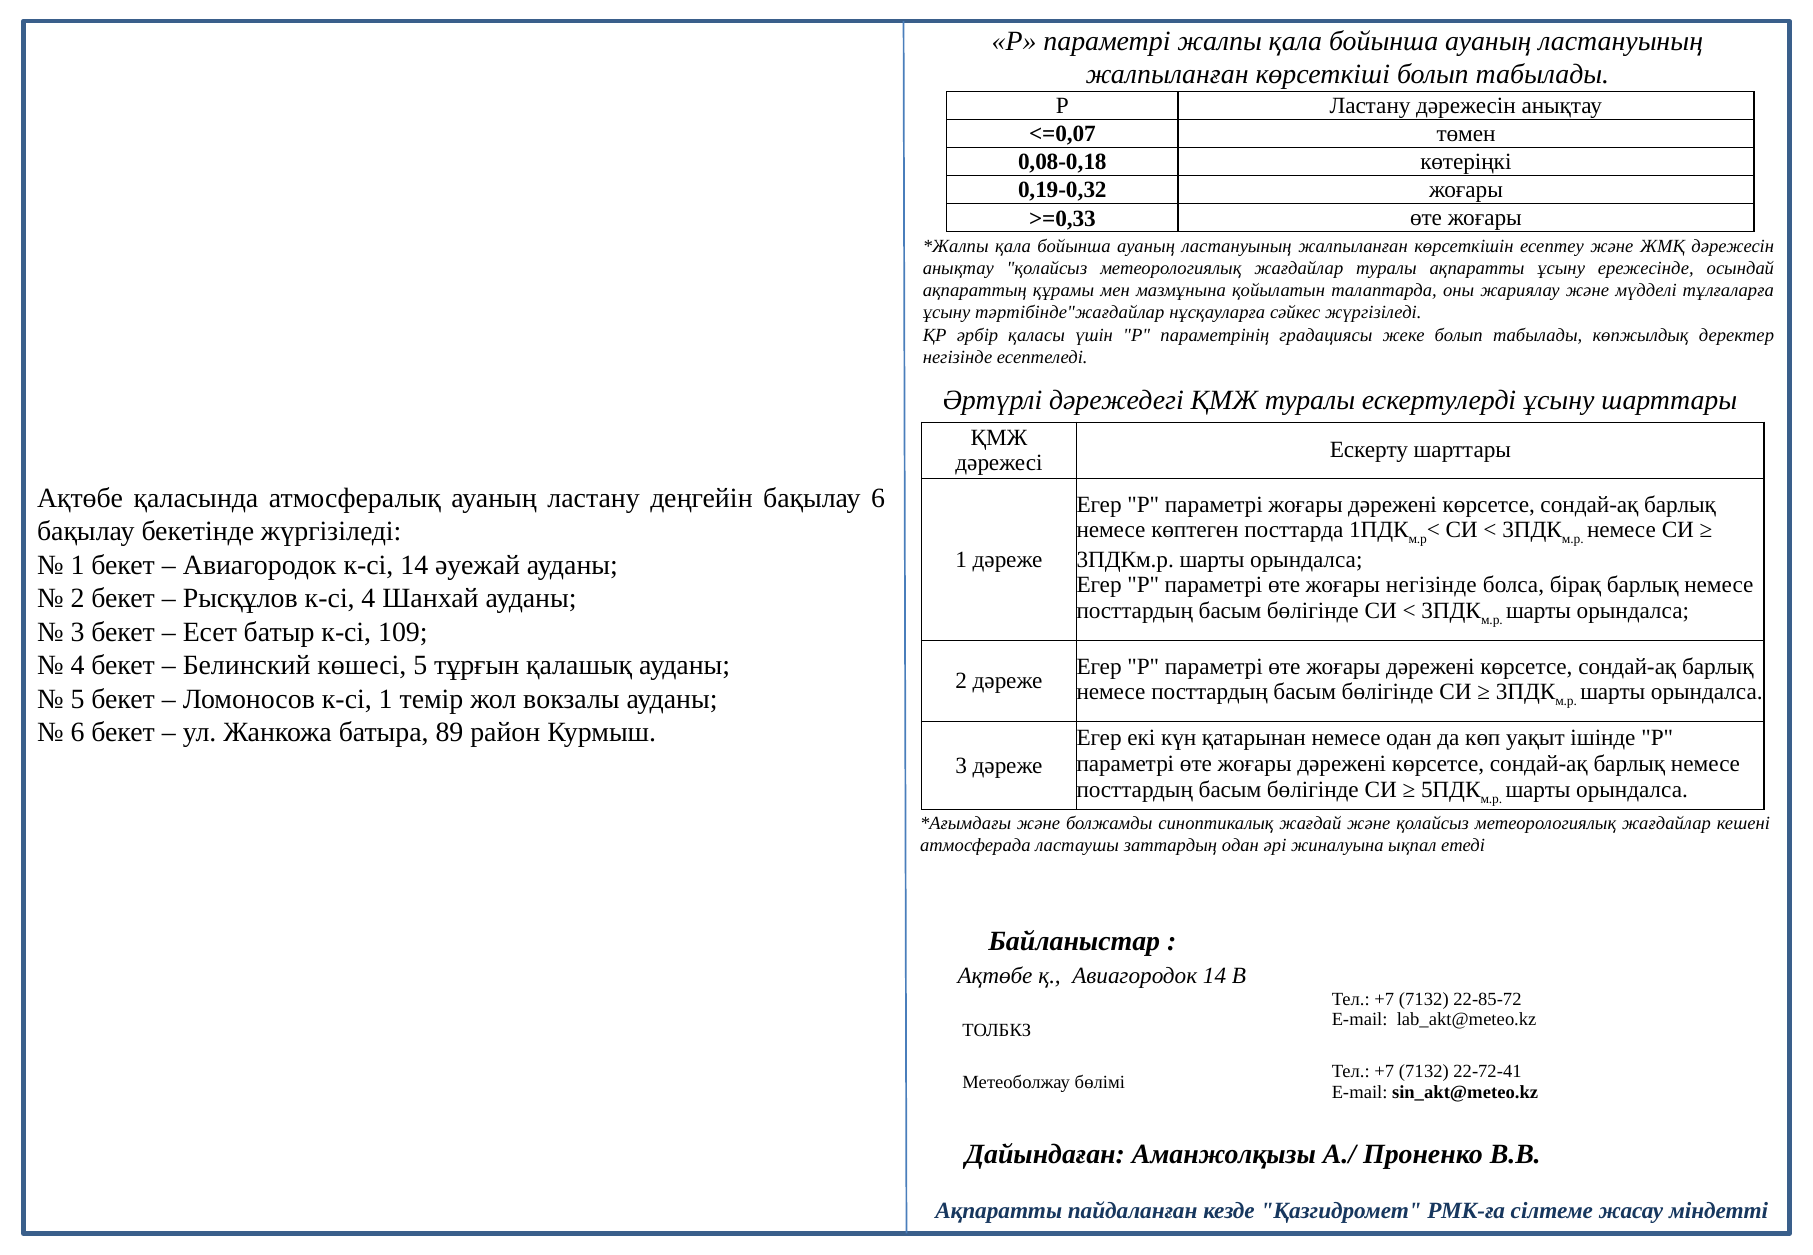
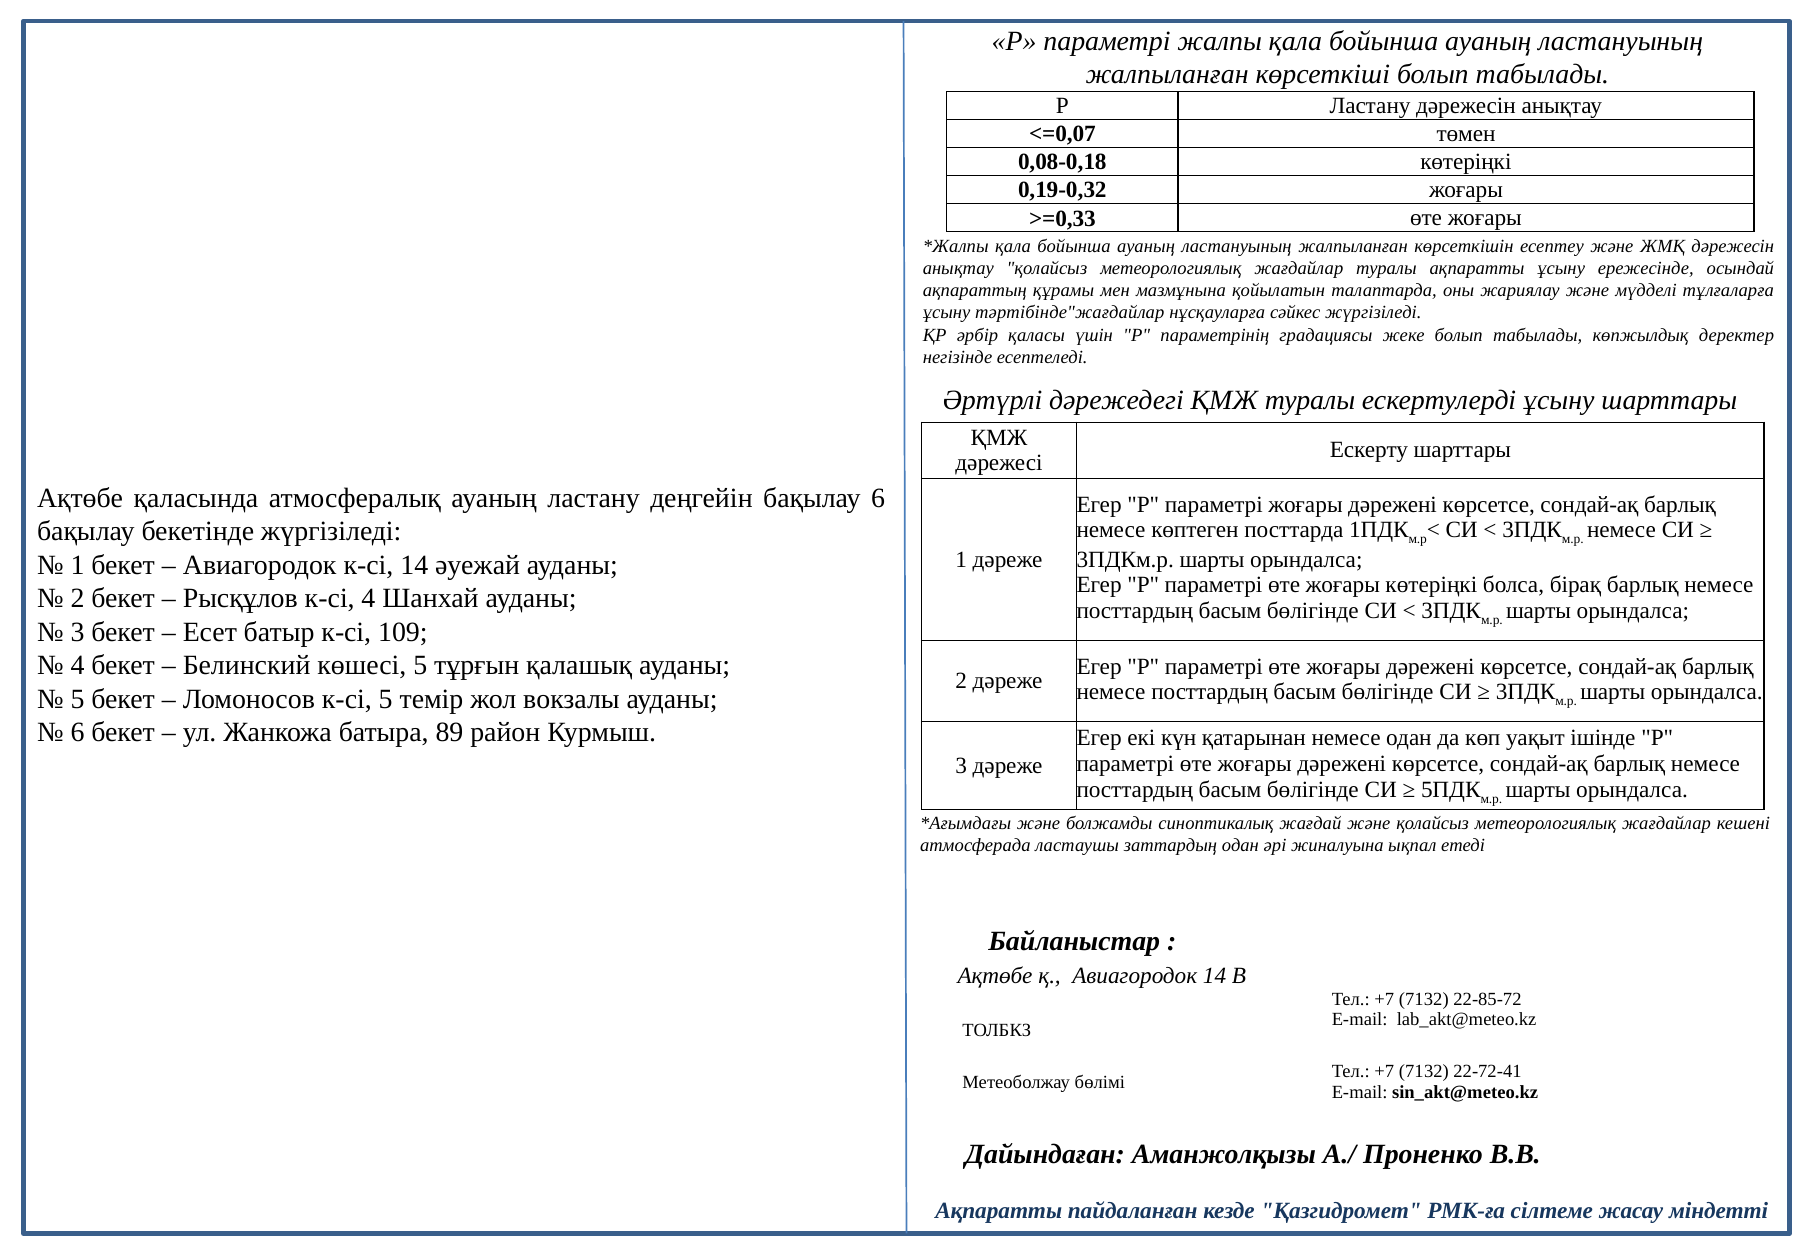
жоғары негізінде: негізінде -> көтеріңкі
к-сі 1: 1 -> 5
